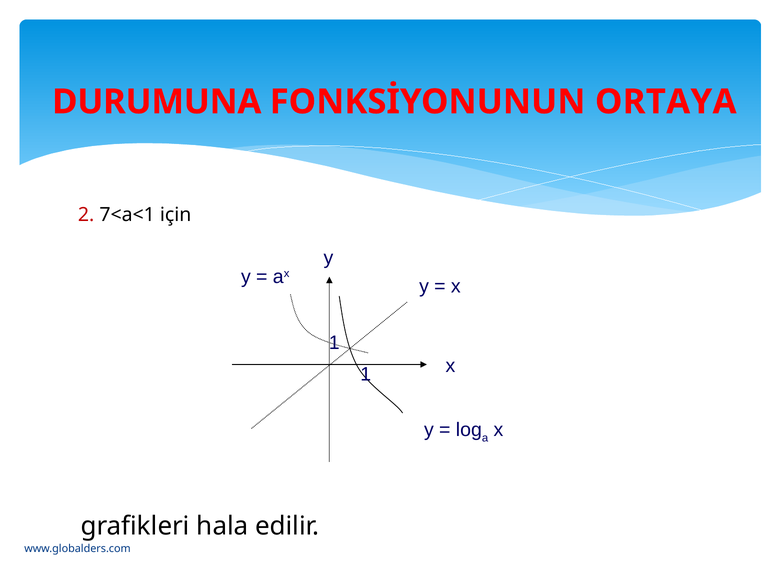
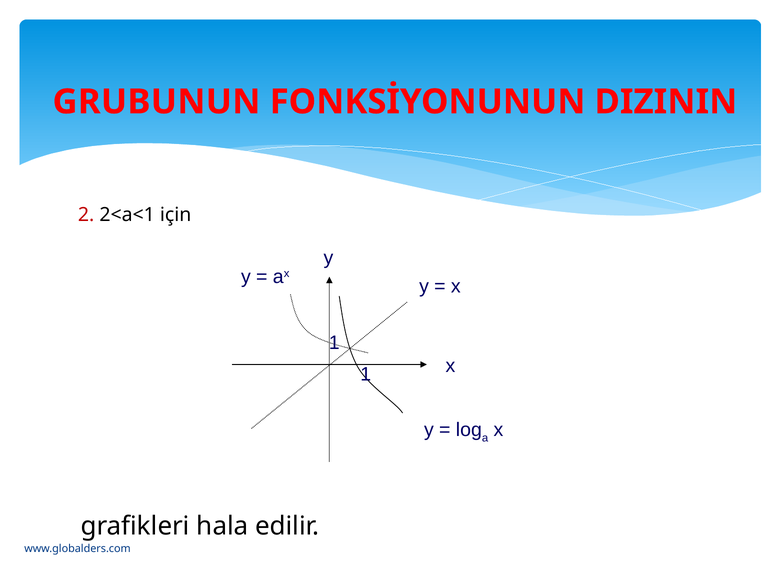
DURUMUNA: DURUMUNA -> GRUBUNUN
ORTAYA: ORTAYA -> DIZININ
7<a<1: 7<a<1 -> 2<a<1
